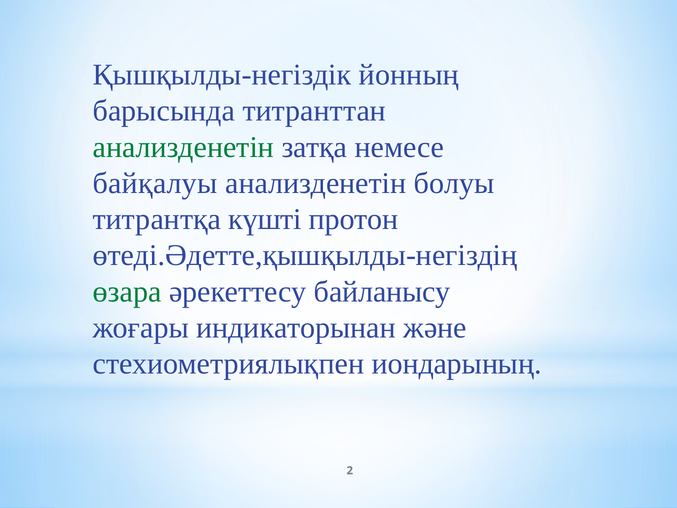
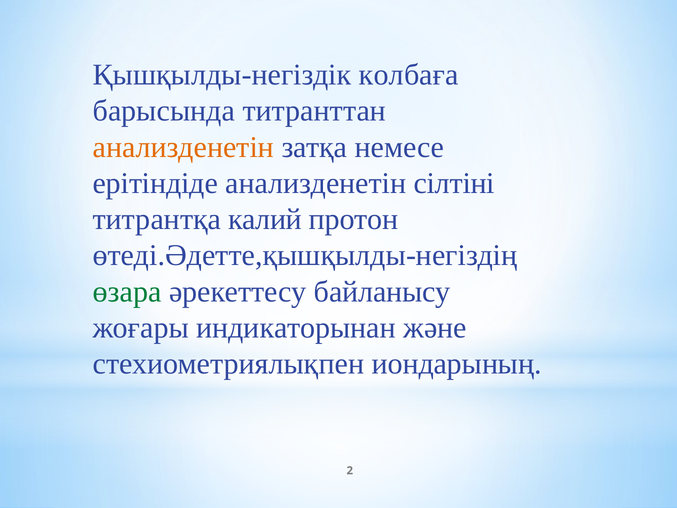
йонның: йонның -> колбаға
анализденетін at (183, 147) colour: green -> orange
байқалуы: байқалуы -> ерітіндіде
болуы: болуы -> сілтіні
күшті: күшті -> калий
